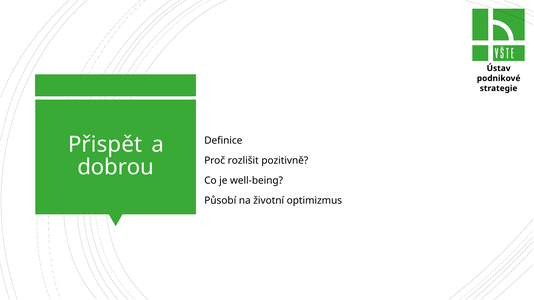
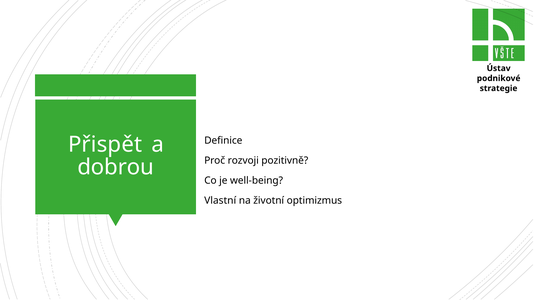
rozlišit: rozlišit -> rozvoji
Působí: Působí -> Vlastní
